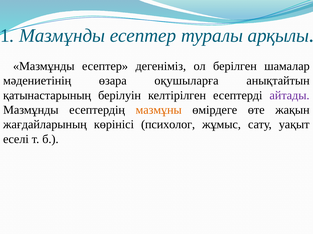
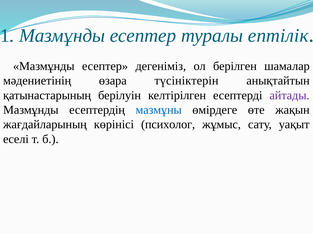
арқылы: арқылы -> ептілік
оқушыларға: оқушыларға -> түсініктерін
мазмұны colour: orange -> blue
